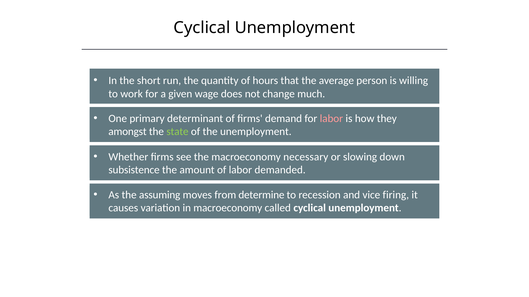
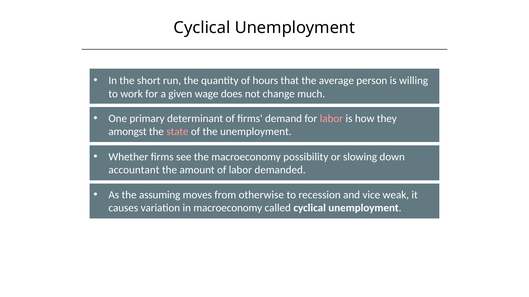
state colour: light green -> pink
necessary: necessary -> possibility
subsistence: subsistence -> accountant
determine: determine -> otherwise
firing: firing -> weak
